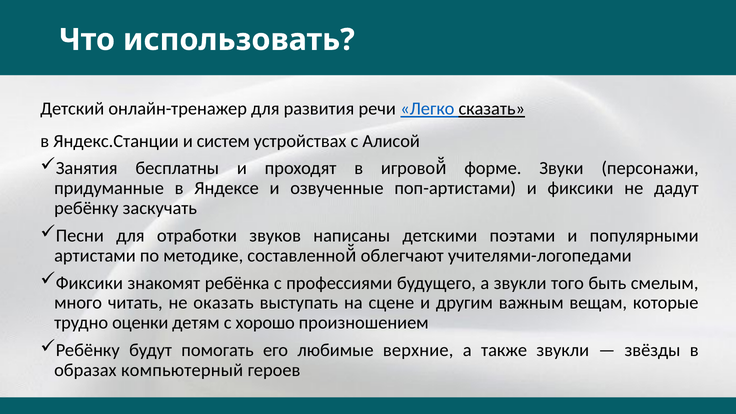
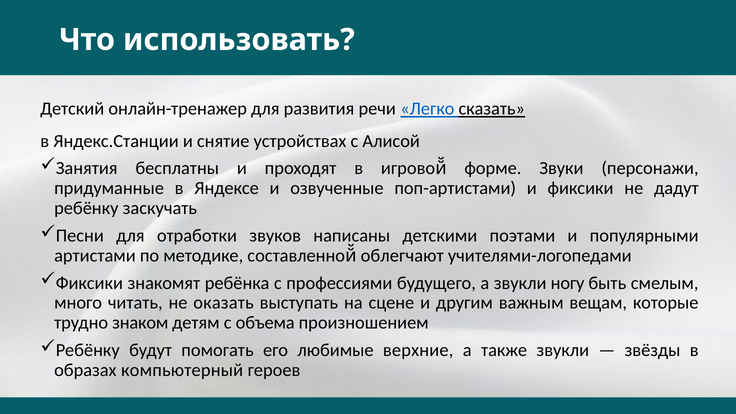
систем: систем -> снятие
того: того -> ногу
оценки: оценки -> знаком
хорошо: хорошо -> объема
